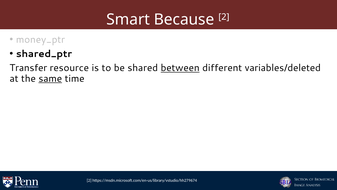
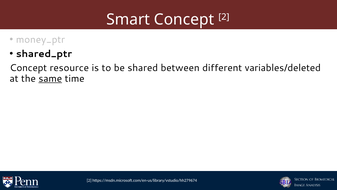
Smart Because: Because -> Concept
Transfer at (28, 68): Transfer -> Concept
between underline: present -> none
